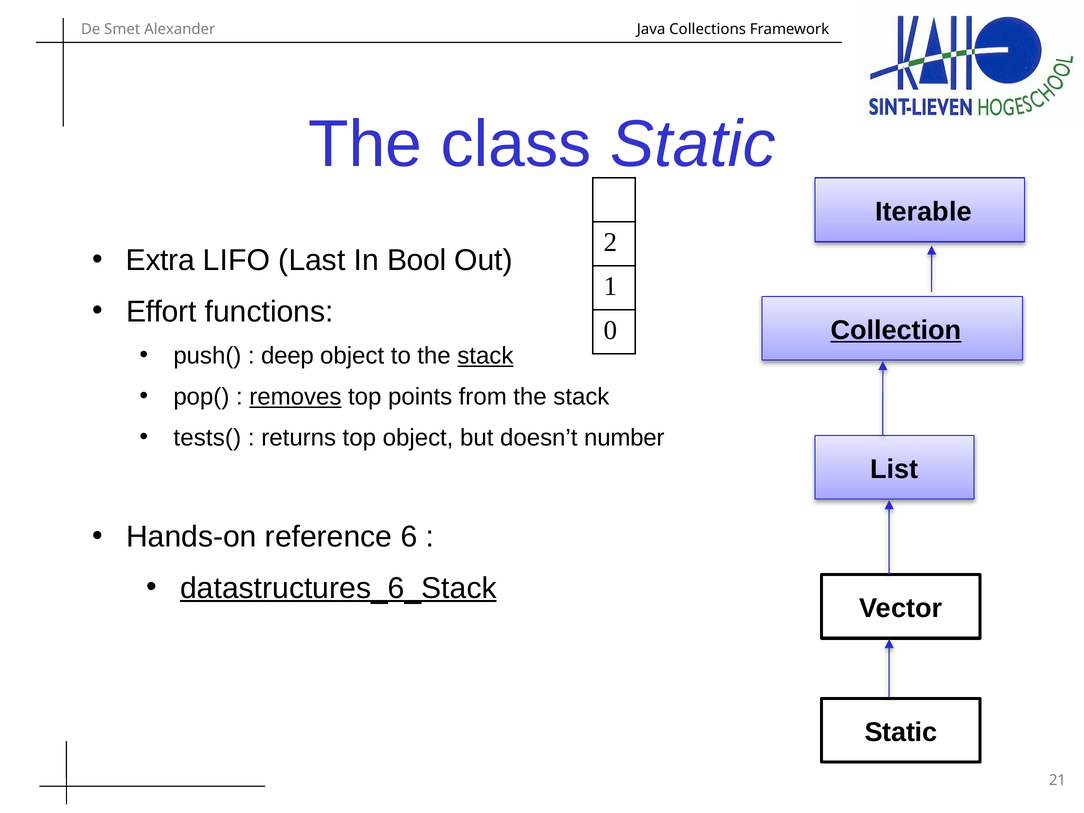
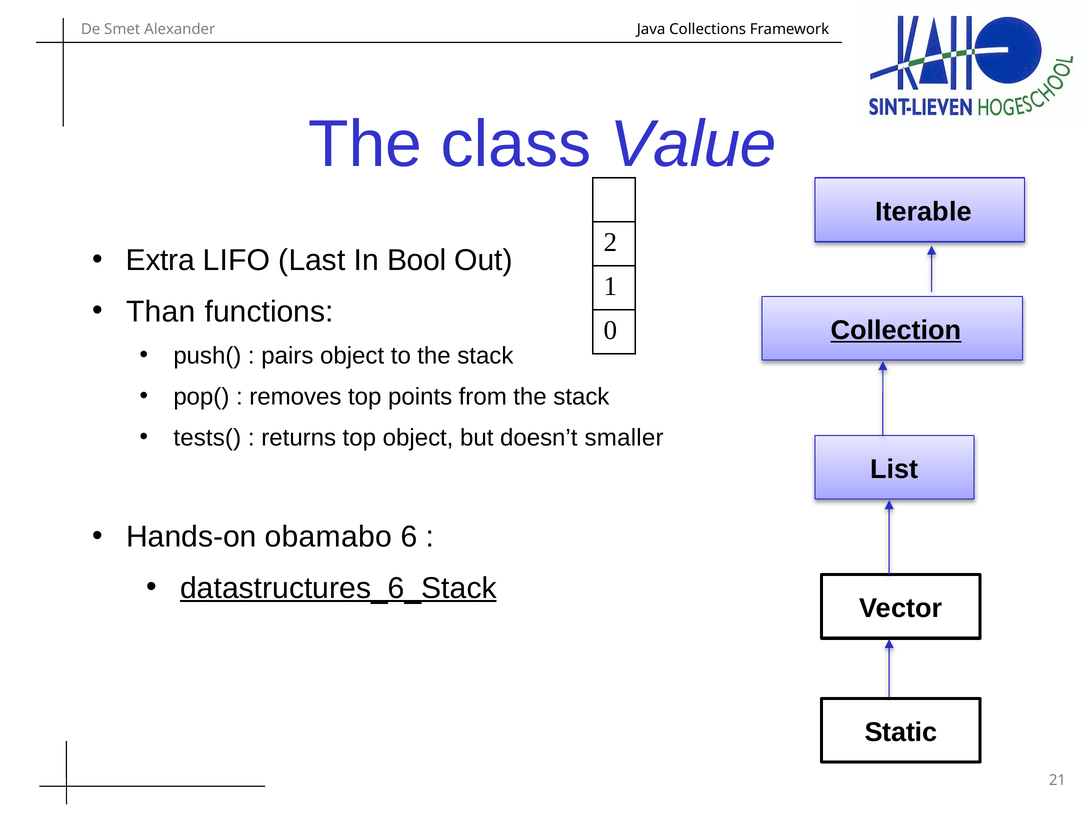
class Static: Static -> Value
Effort: Effort -> Than
deep: deep -> pairs
stack at (485, 356) underline: present -> none
removes underline: present -> none
number: number -> smaller
reference: reference -> obamabo
